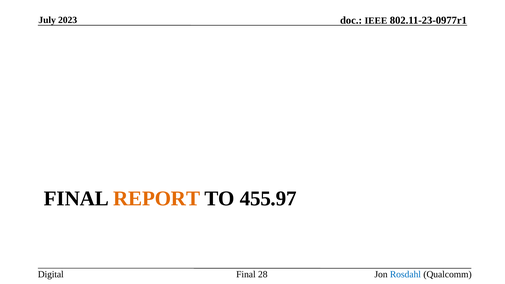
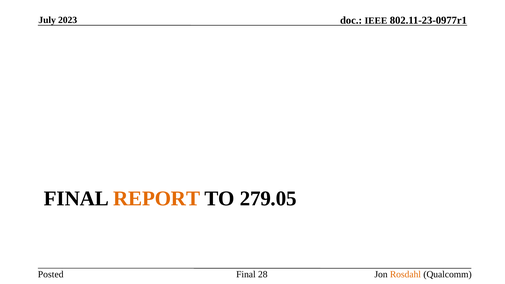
455.97: 455.97 -> 279.05
Digital: Digital -> Posted
Rosdahl colour: blue -> orange
